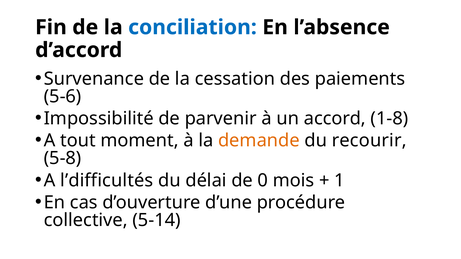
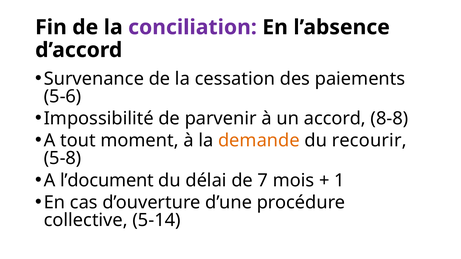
conciliation colour: blue -> purple
1-8: 1-8 -> 8-8
l’difficultés: l’difficultés -> l’document
0: 0 -> 7
